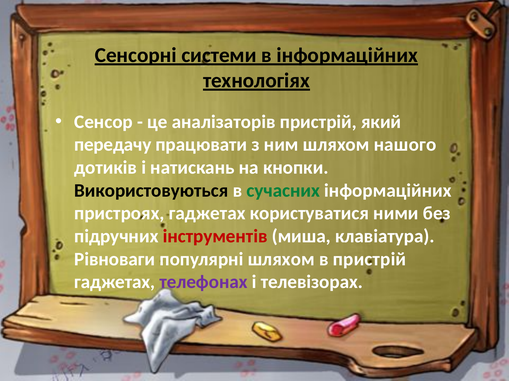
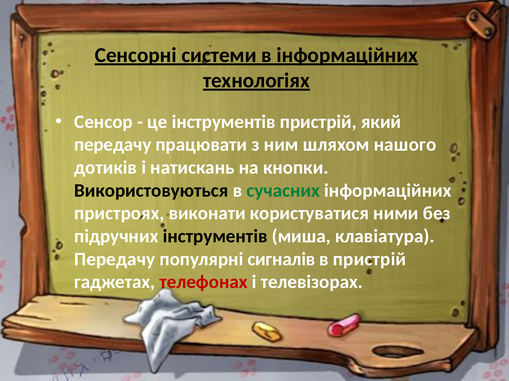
це аналізаторів: аналізаторів -> інструментів
пристроях гаджетах: гаджетах -> виконати
інструментів at (215, 237) colour: red -> black
Рівноваги at (115, 260): Рівноваги -> Передачу
популярні шляхом: шляхом -> сигналів
телефонах colour: purple -> red
